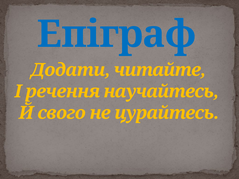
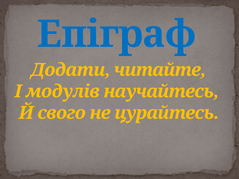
речення: речення -> модулів
